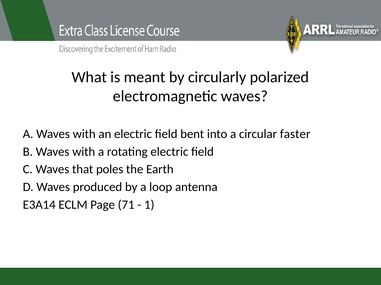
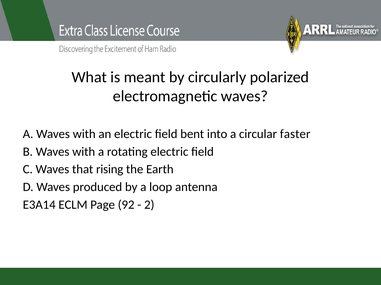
poles: poles -> rising
71: 71 -> 92
1: 1 -> 2
